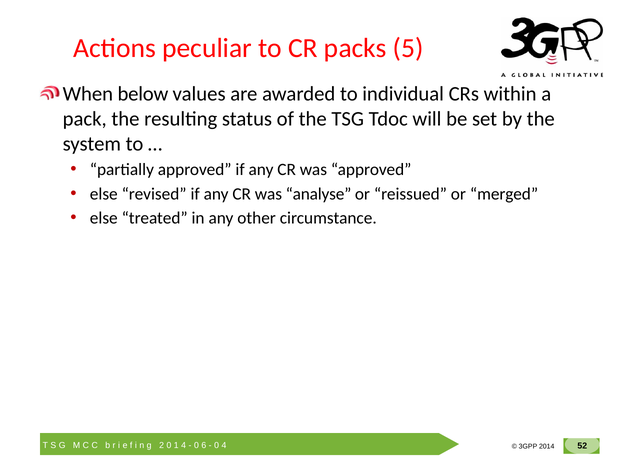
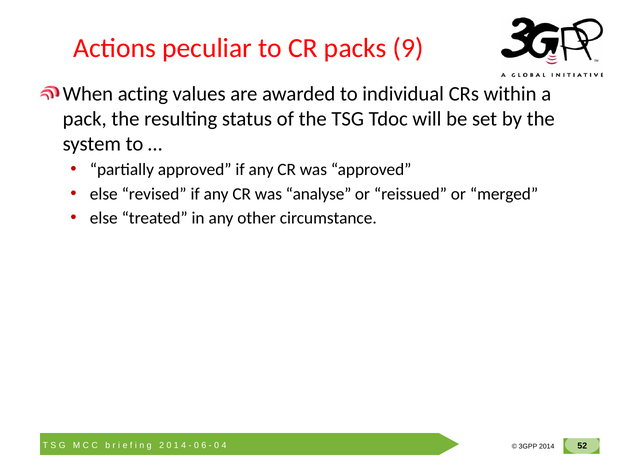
5: 5 -> 9
below: below -> acting
